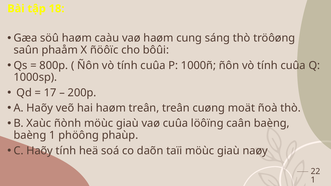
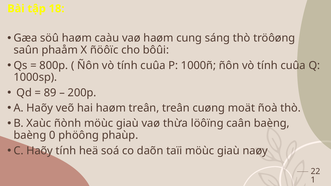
17: 17 -> 89
vaø cuûa: cuûa -> thừa
baèng 1: 1 -> 0
